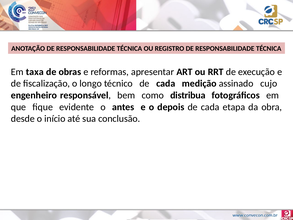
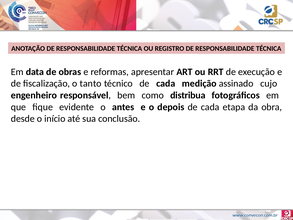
taxa: taxa -> data
longo: longo -> tanto
